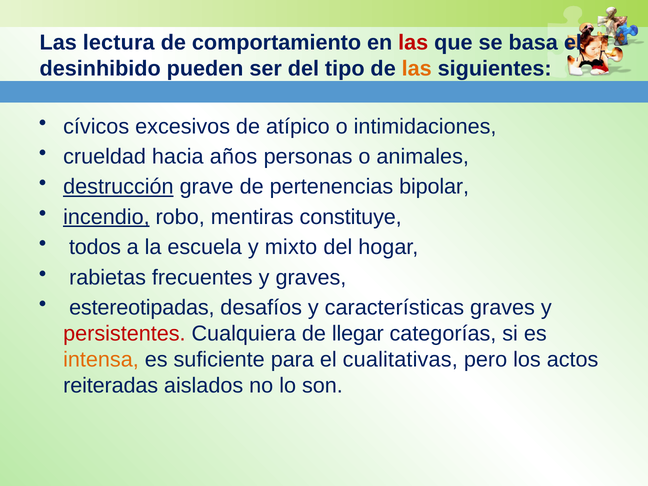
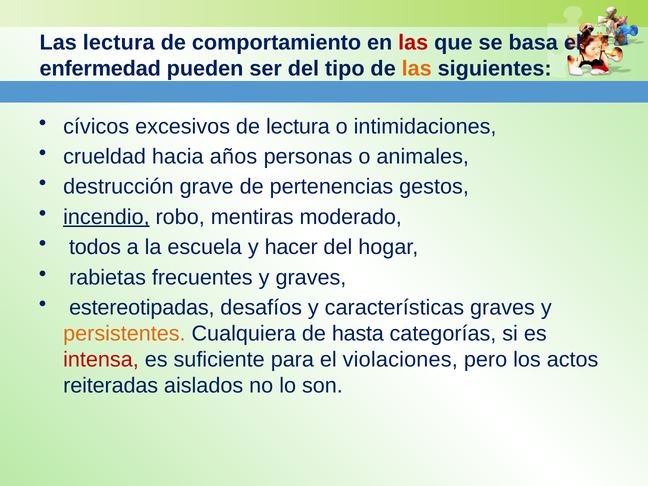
desinhibido: desinhibido -> enfermedad
de atípico: atípico -> lectura
destrucción underline: present -> none
bipolar: bipolar -> gestos
constituye: constituye -> moderado
mixto: mixto -> hacer
persistentes colour: red -> orange
llegar: llegar -> hasta
intensa colour: orange -> red
cualitativas: cualitativas -> violaciones
